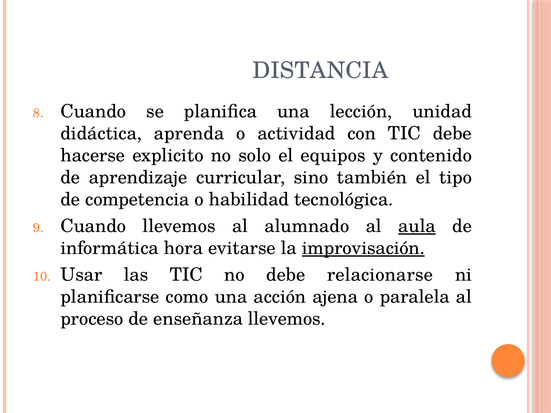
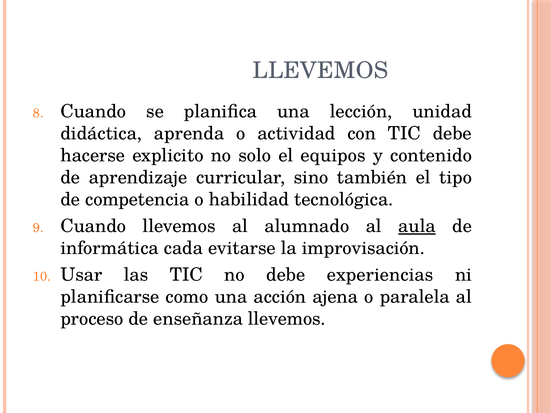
DISTANCIA at (320, 71): DISTANCIA -> LLEVEMOS
hora: hora -> cada
improvisación underline: present -> none
relacionarse: relacionarse -> experiencias
